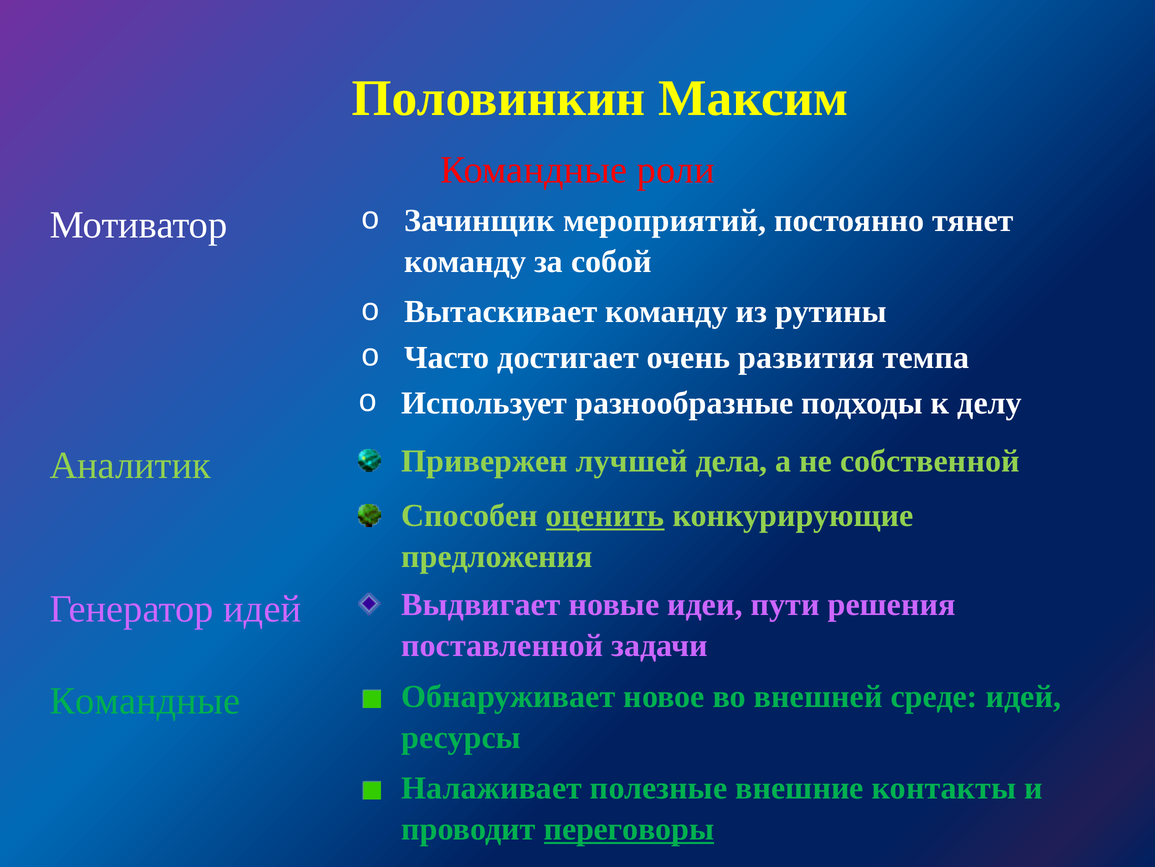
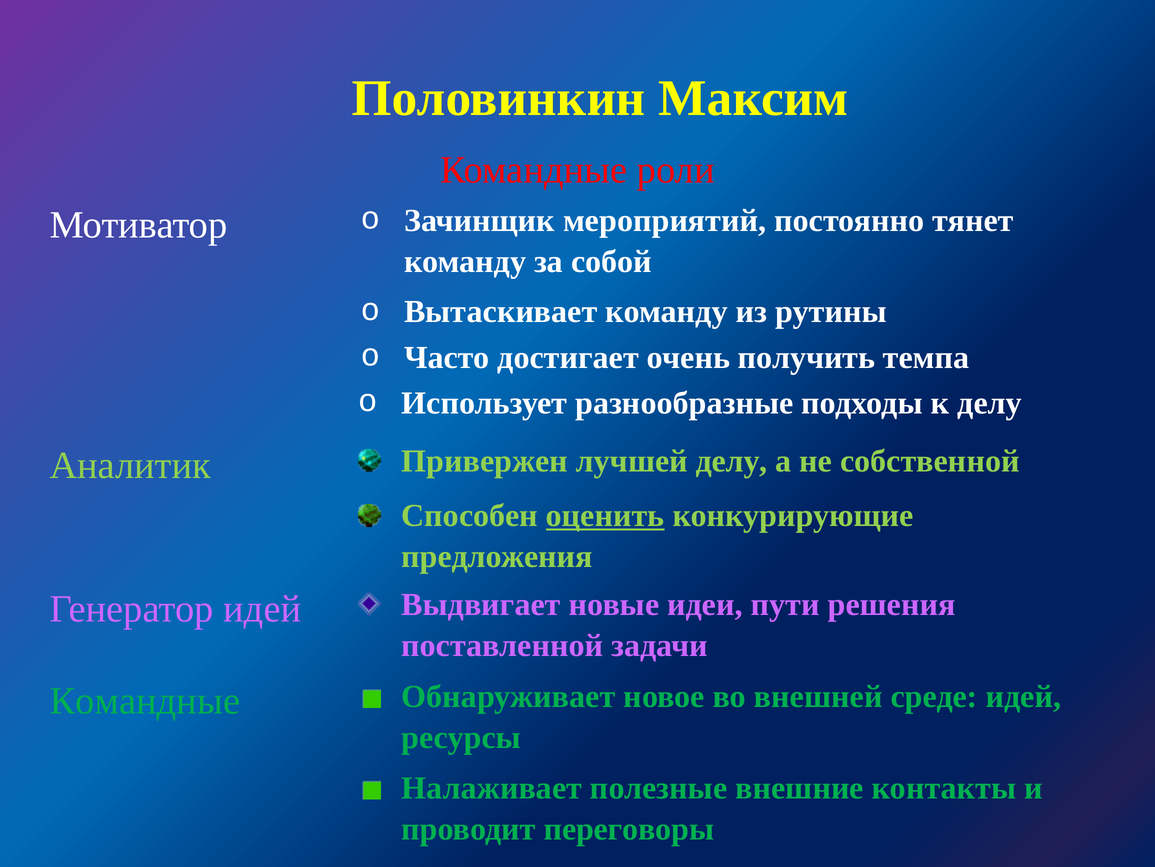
развития: развития -> получить
лучшей дела: дела -> делу
переговоры underline: present -> none
